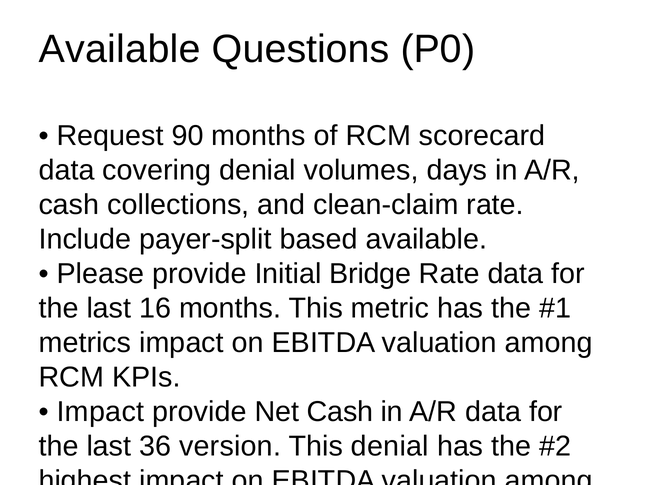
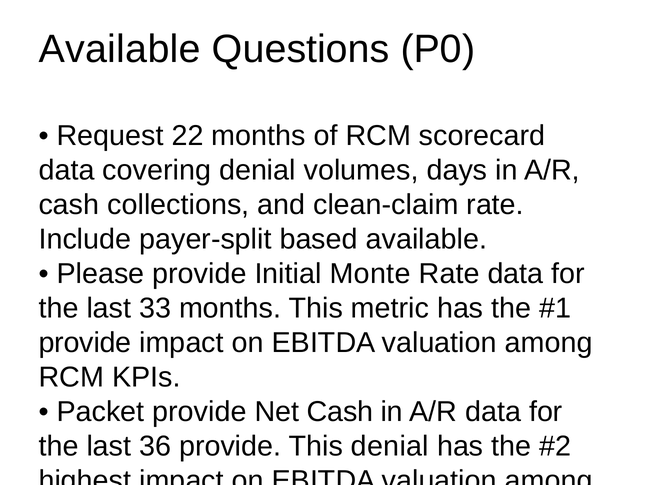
90: 90 -> 22
Bridge: Bridge -> Monte
16: 16 -> 33
metrics at (85, 342): metrics -> provide
Impact at (100, 411): Impact -> Packet
36 version: version -> provide
